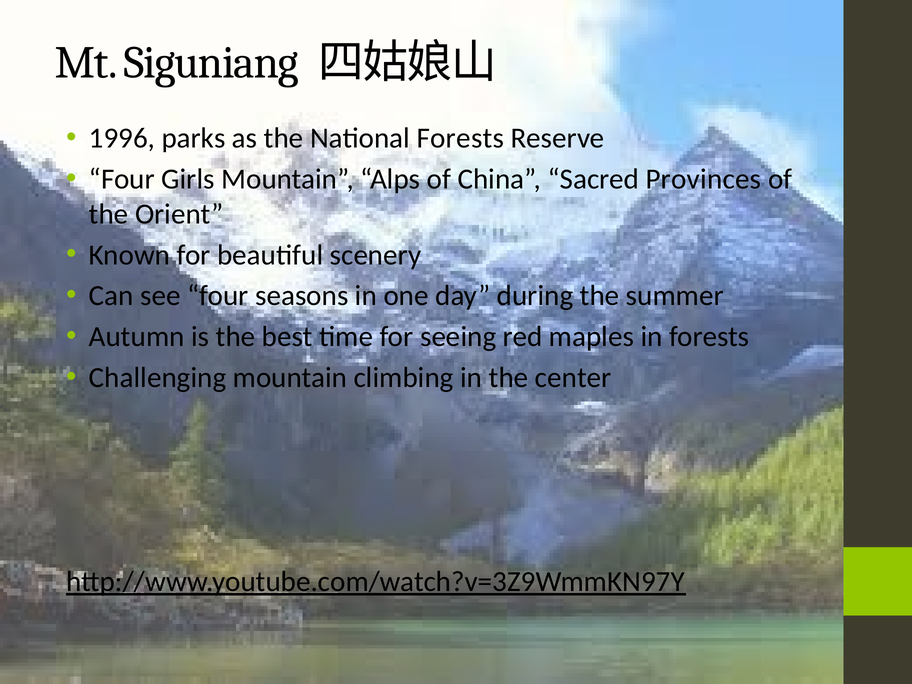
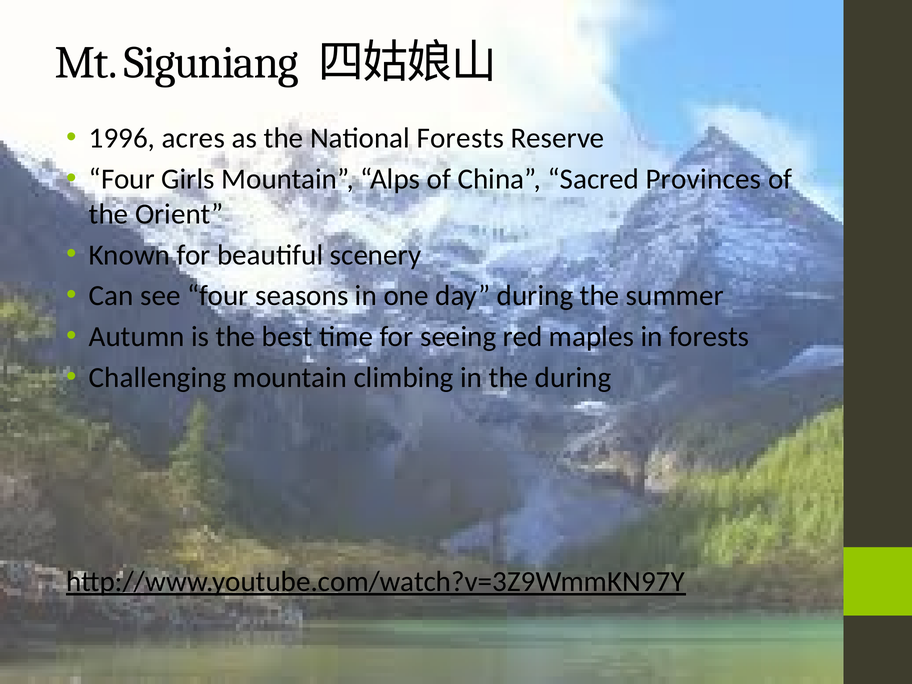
parks: parks -> acres
the center: center -> during
